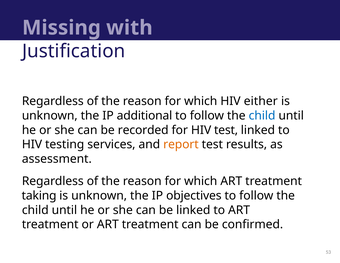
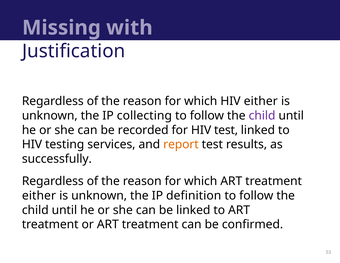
additional: additional -> collecting
child at (262, 115) colour: blue -> purple
assessment: assessment -> successfully
taking at (39, 195): taking -> either
objectives: objectives -> definition
